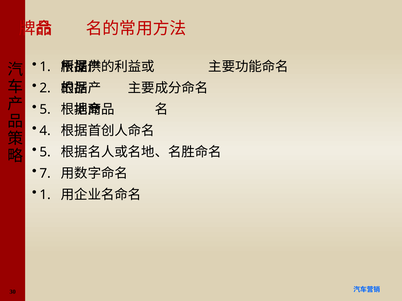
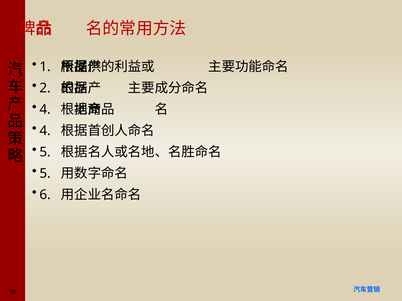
5 at (45, 110): 5 -> 4
7 at (45, 174): 7 -> 5
1 at (45, 195): 1 -> 6
